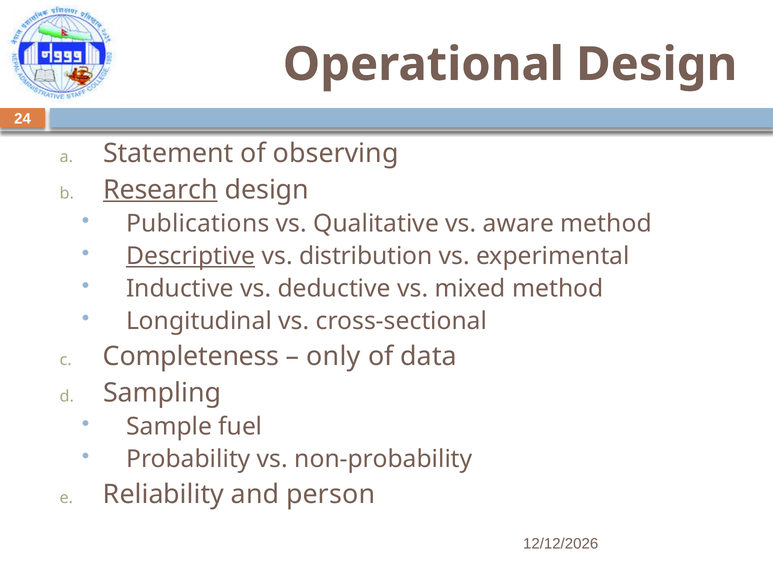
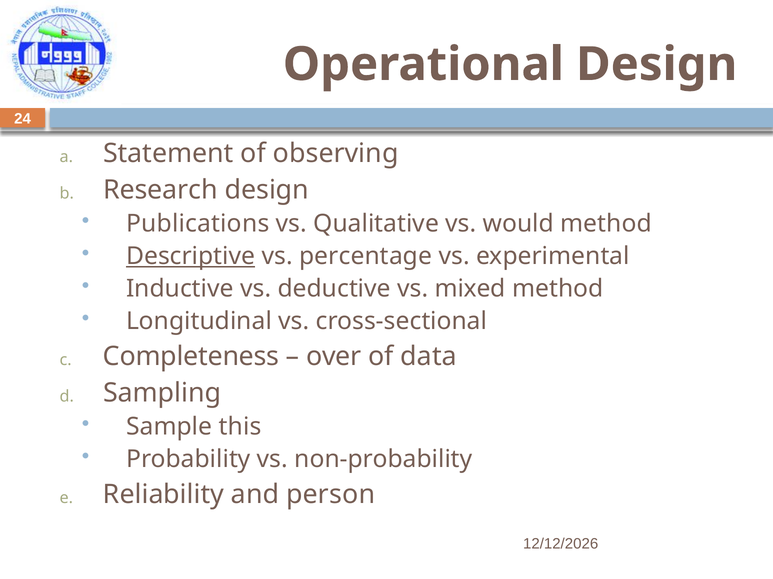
Research underline: present -> none
aware: aware -> would
distribution: distribution -> percentage
only: only -> over
fuel: fuel -> this
